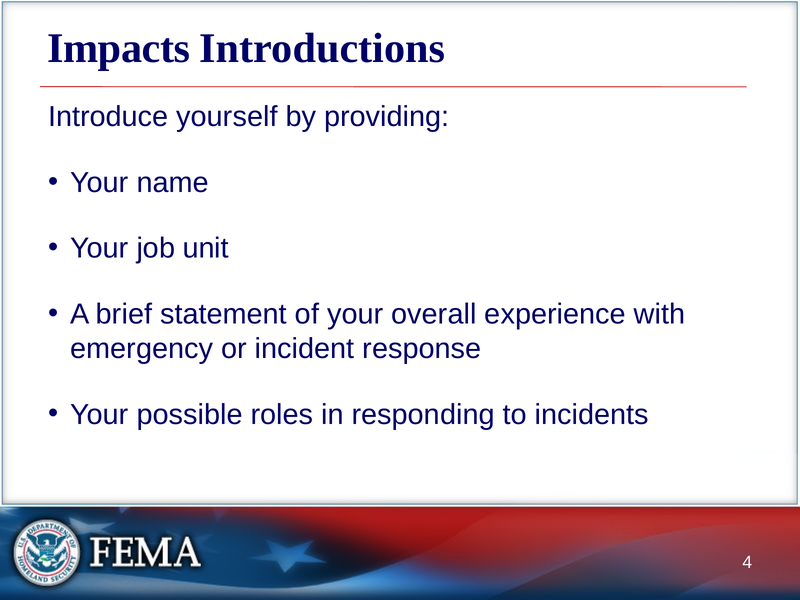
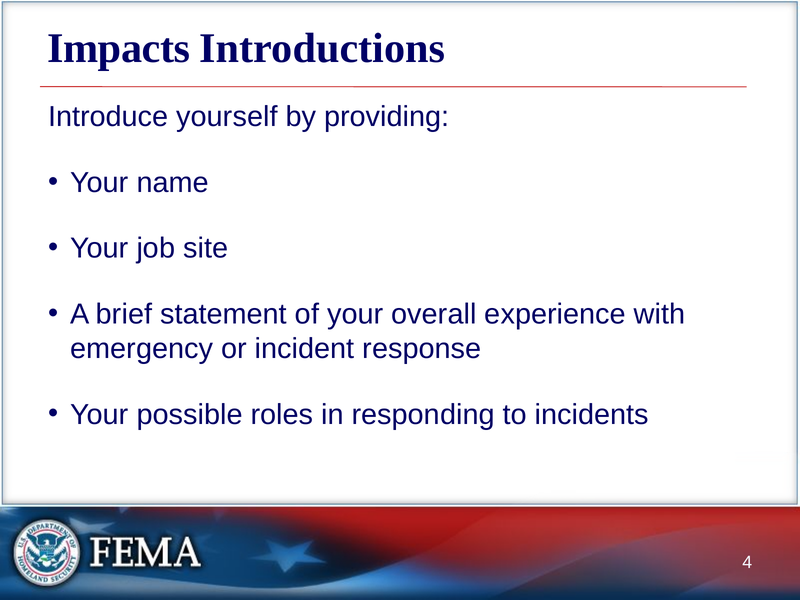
unit: unit -> site
